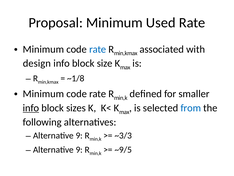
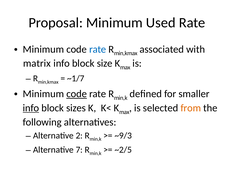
design: design -> matrix
~1/8: ~1/8 -> ~1/7
code at (77, 94) underline: none -> present
from colour: blue -> orange
9 at (79, 135): 9 -> 2
~3/3: ~3/3 -> ~9/3
9 at (79, 149): 9 -> 7
~9/5: ~9/5 -> ~2/5
